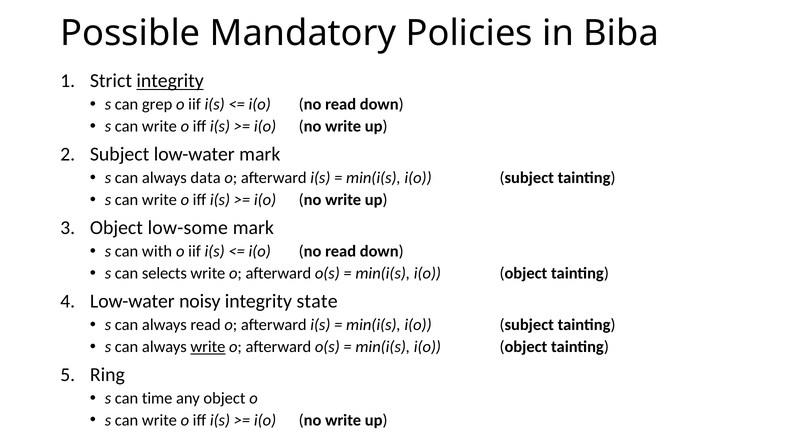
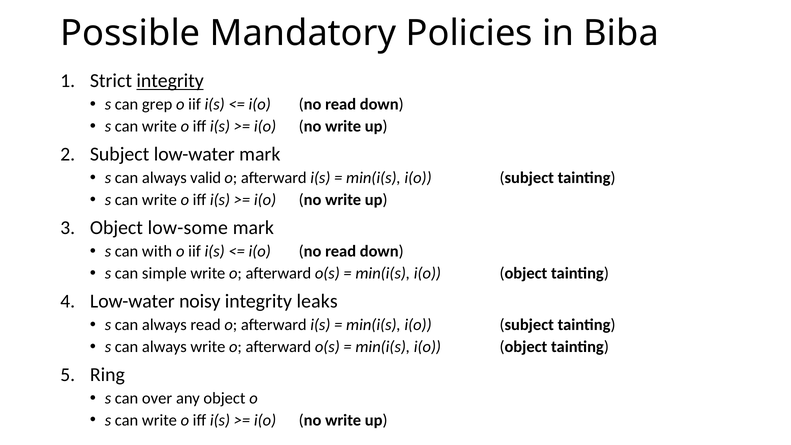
data: data -> valid
selects: selects -> simple
state: state -> leaks
write at (208, 347) underline: present -> none
time: time -> over
